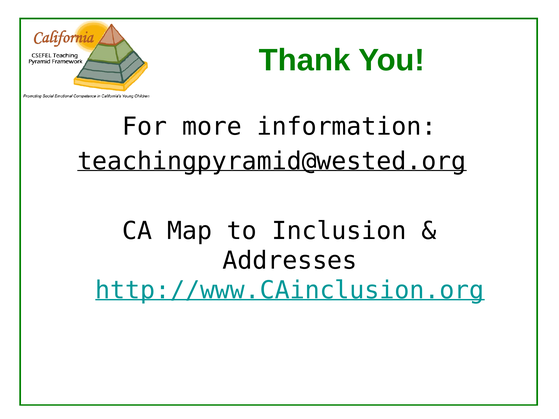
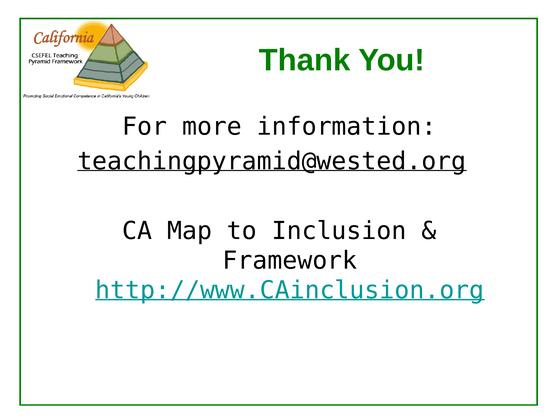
Addresses: Addresses -> Framework
